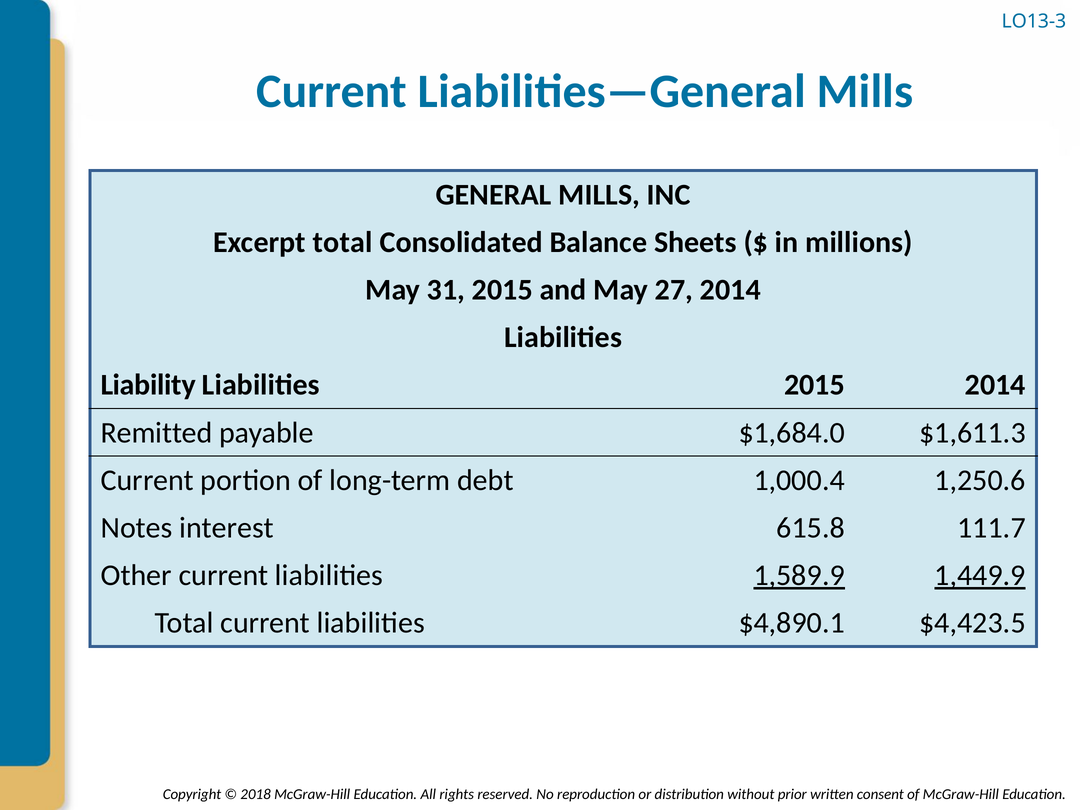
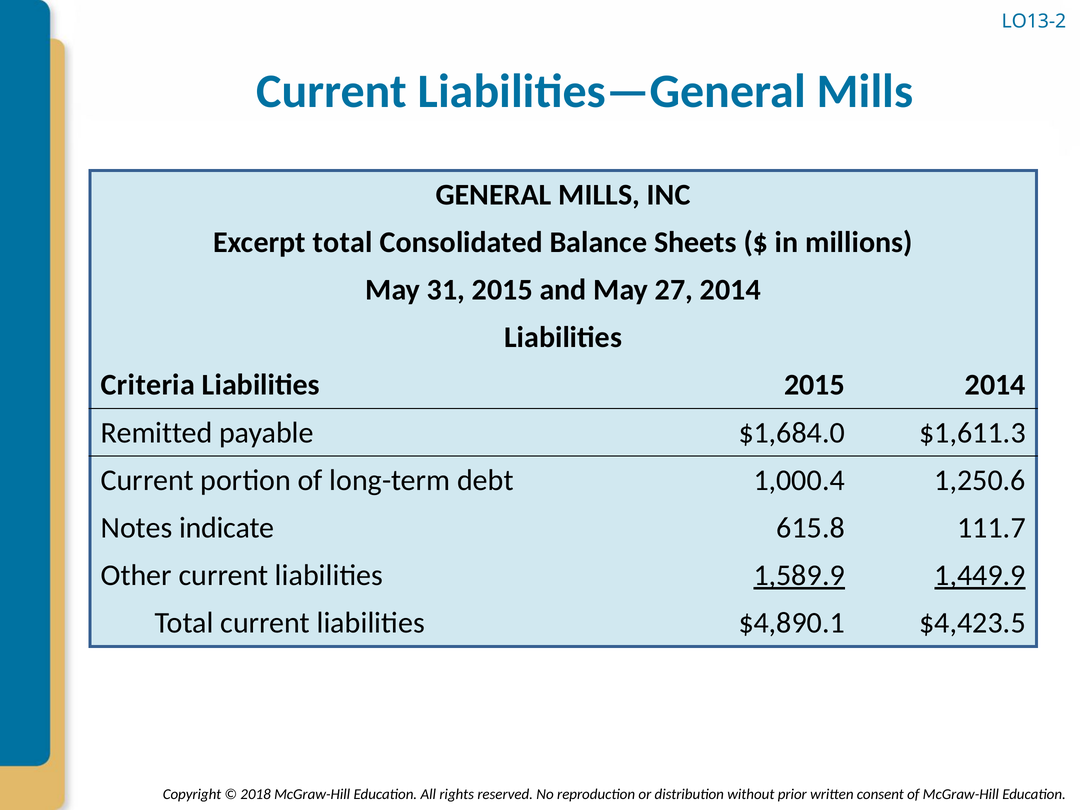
LO13-3: LO13-3 -> LO13-2
Liability: Liability -> Criteria
interest: interest -> indicate
